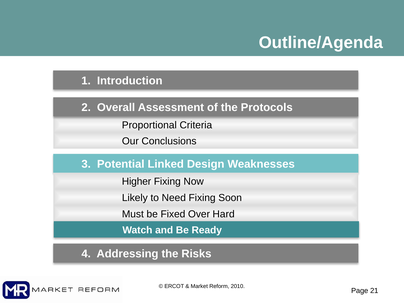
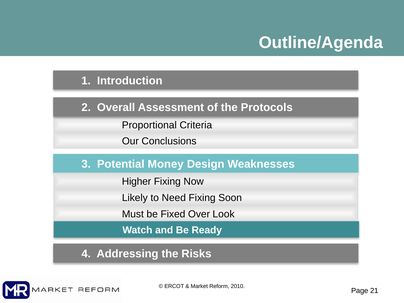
Linked: Linked -> Money
Hard: Hard -> Look
